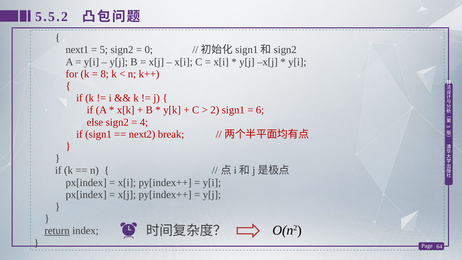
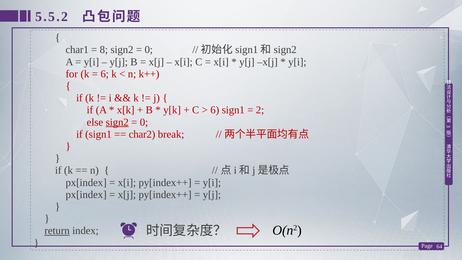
next1: next1 -> char1
5: 5 -> 8
8 at (105, 74): 8 -> 6
2 at (215, 110): 2 -> 6
6: 6 -> 2
sign2 at (117, 122) underline: none -> present
4 at (144, 122): 4 -> 0
next2: next2 -> char2
